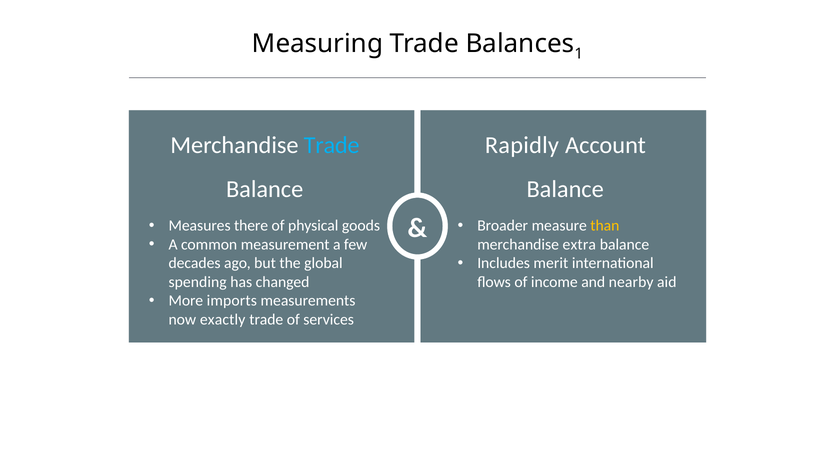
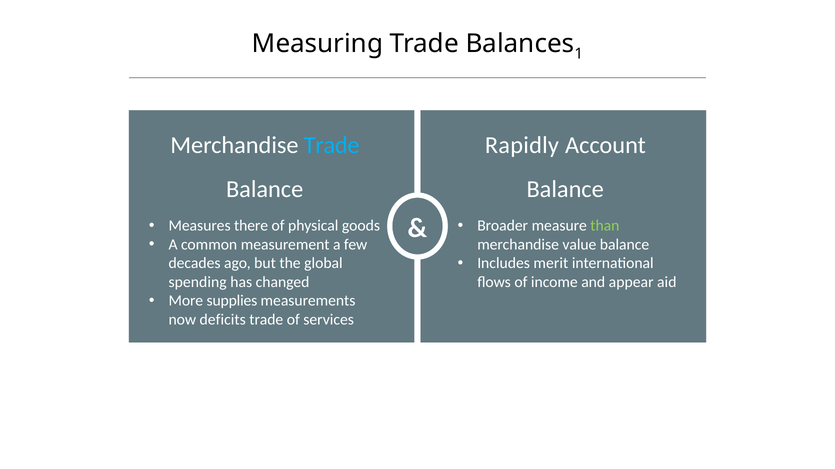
than colour: yellow -> light green
extra: extra -> value
nearby: nearby -> appear
imports: imports -> supplies
exactly: exactly -> deficits
